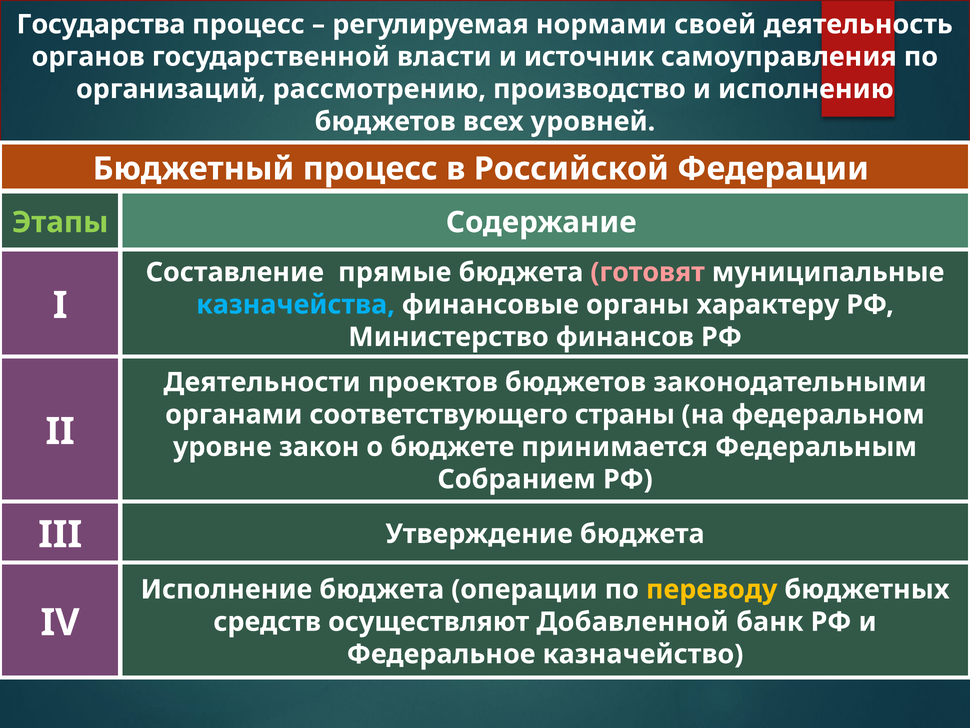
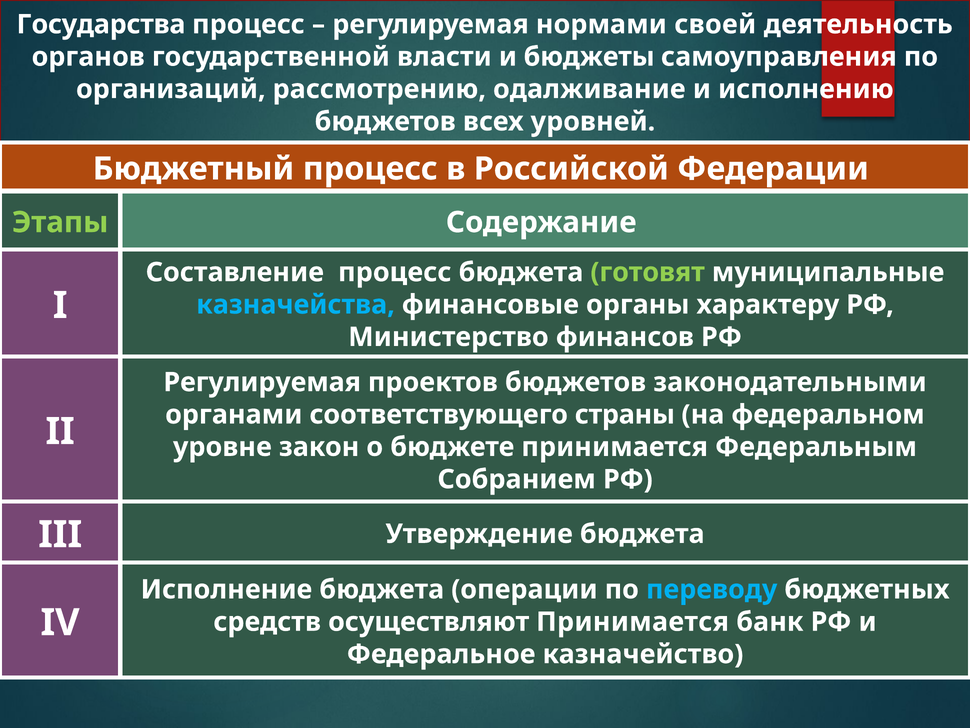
источник: источник -> бюджеты
производство: производство -> одалживание
Составление прямые: прямые -> процесс
готовят colour: pink -> light green
Деятельности at (262, 382): Деятельности -> Регулируемая
переводу colour: yellow -> light blue
осуществляют Добавленной: Добавленной -> Принимается
